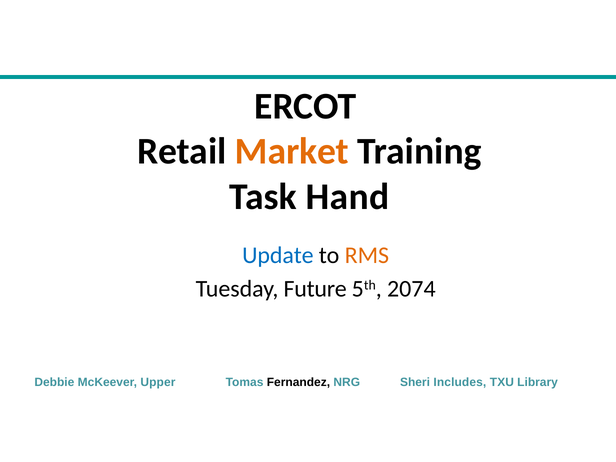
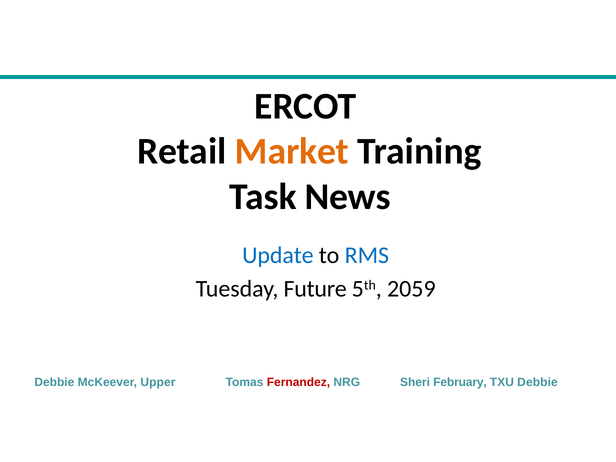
Hand: Hand -> News
RMS colour: orange -> blue
2074: 2074 -> 2059
Fernandez colour: black -> red
Includes: Includes -> February
TXU Library: Library -> Debbie
